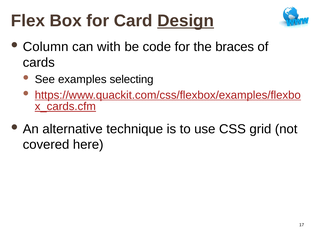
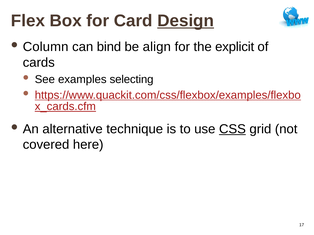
with: with -> bind
code: code -> align
braces: braces -> explicit
CSS underline: none -> present
